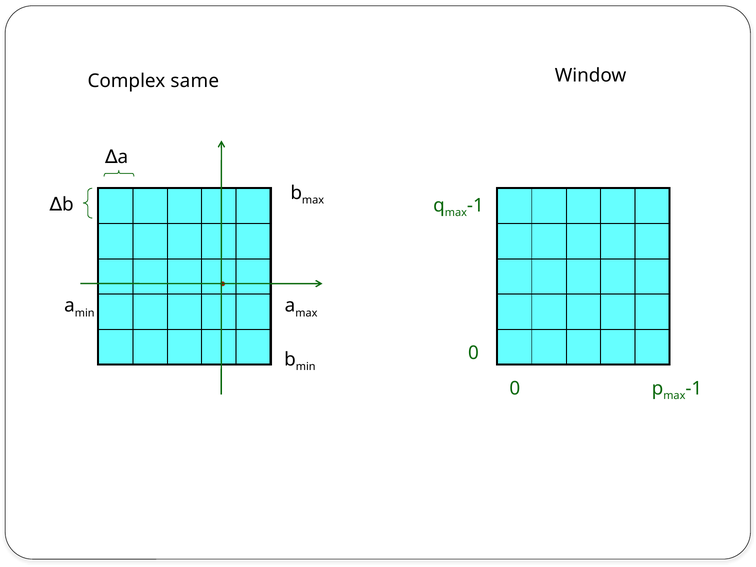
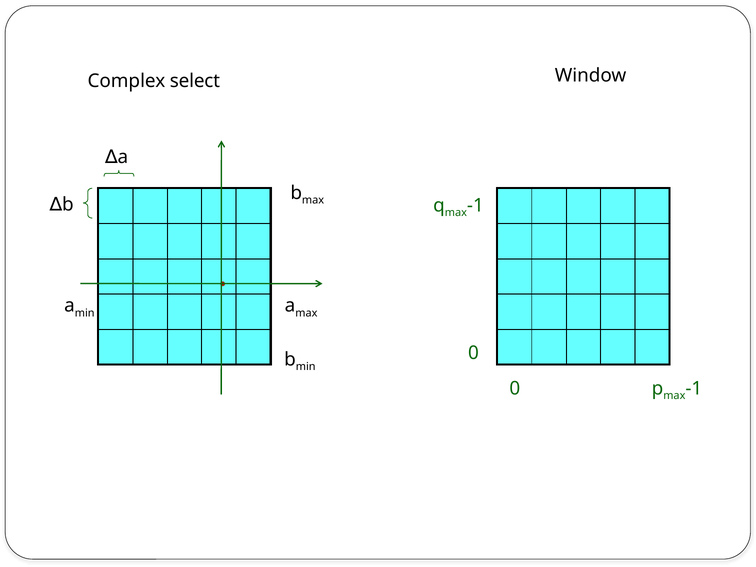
same: same -> select
